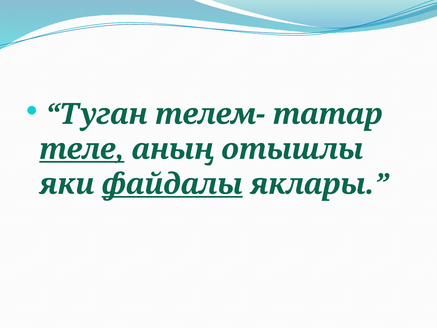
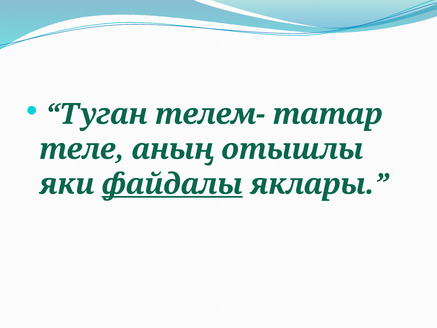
теле underline: present -> none
